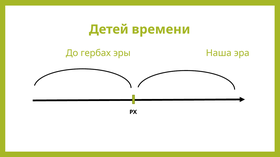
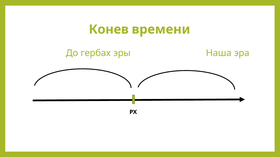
Детей: Детей -> Конев
